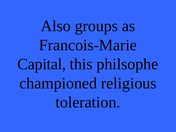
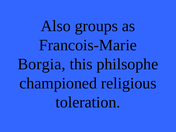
Capital: Capital -> Borgia
